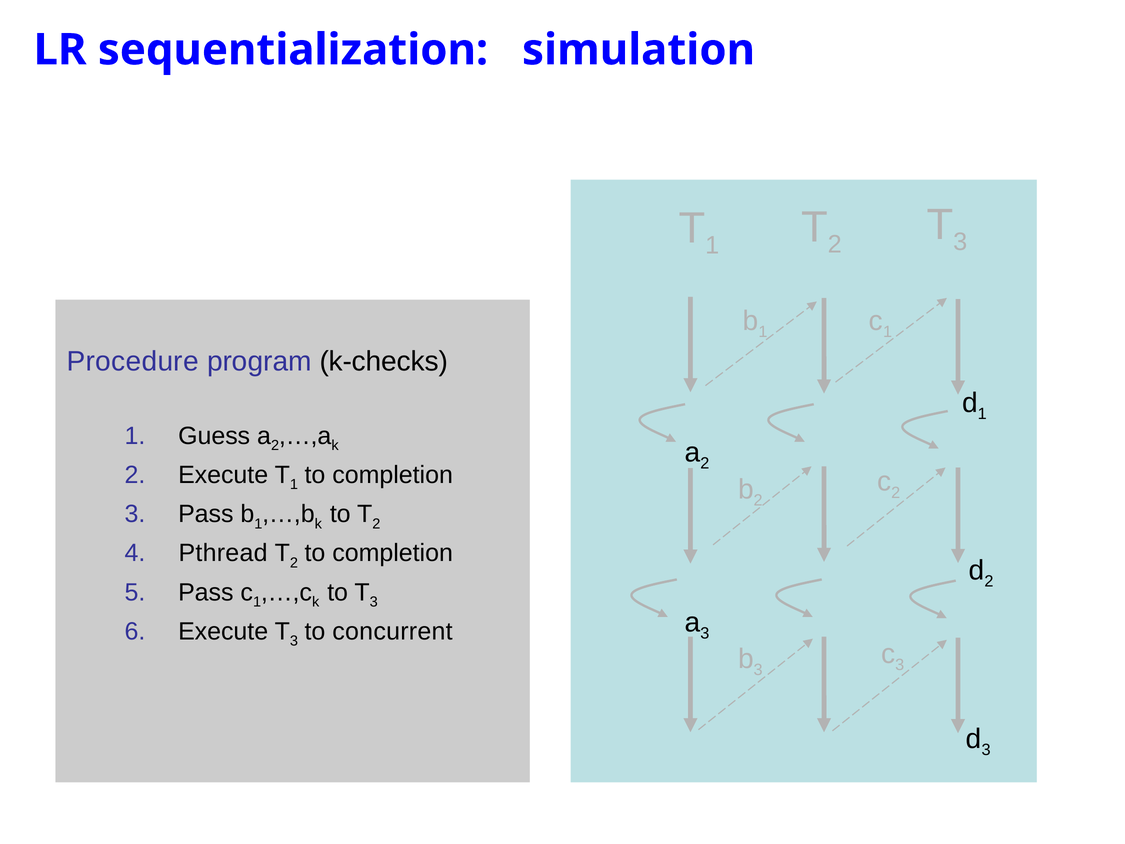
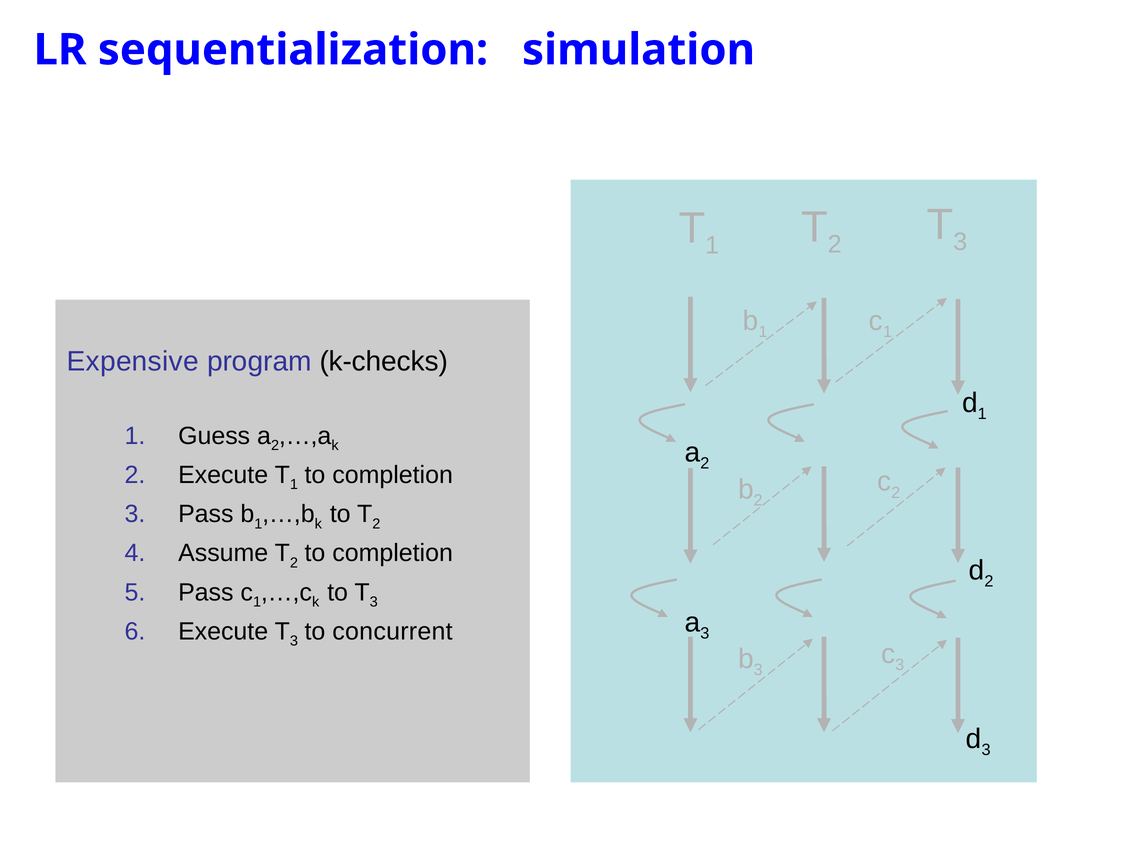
Procedure: Procedure -> Expensive
Pthread: Pthread -> Assume
